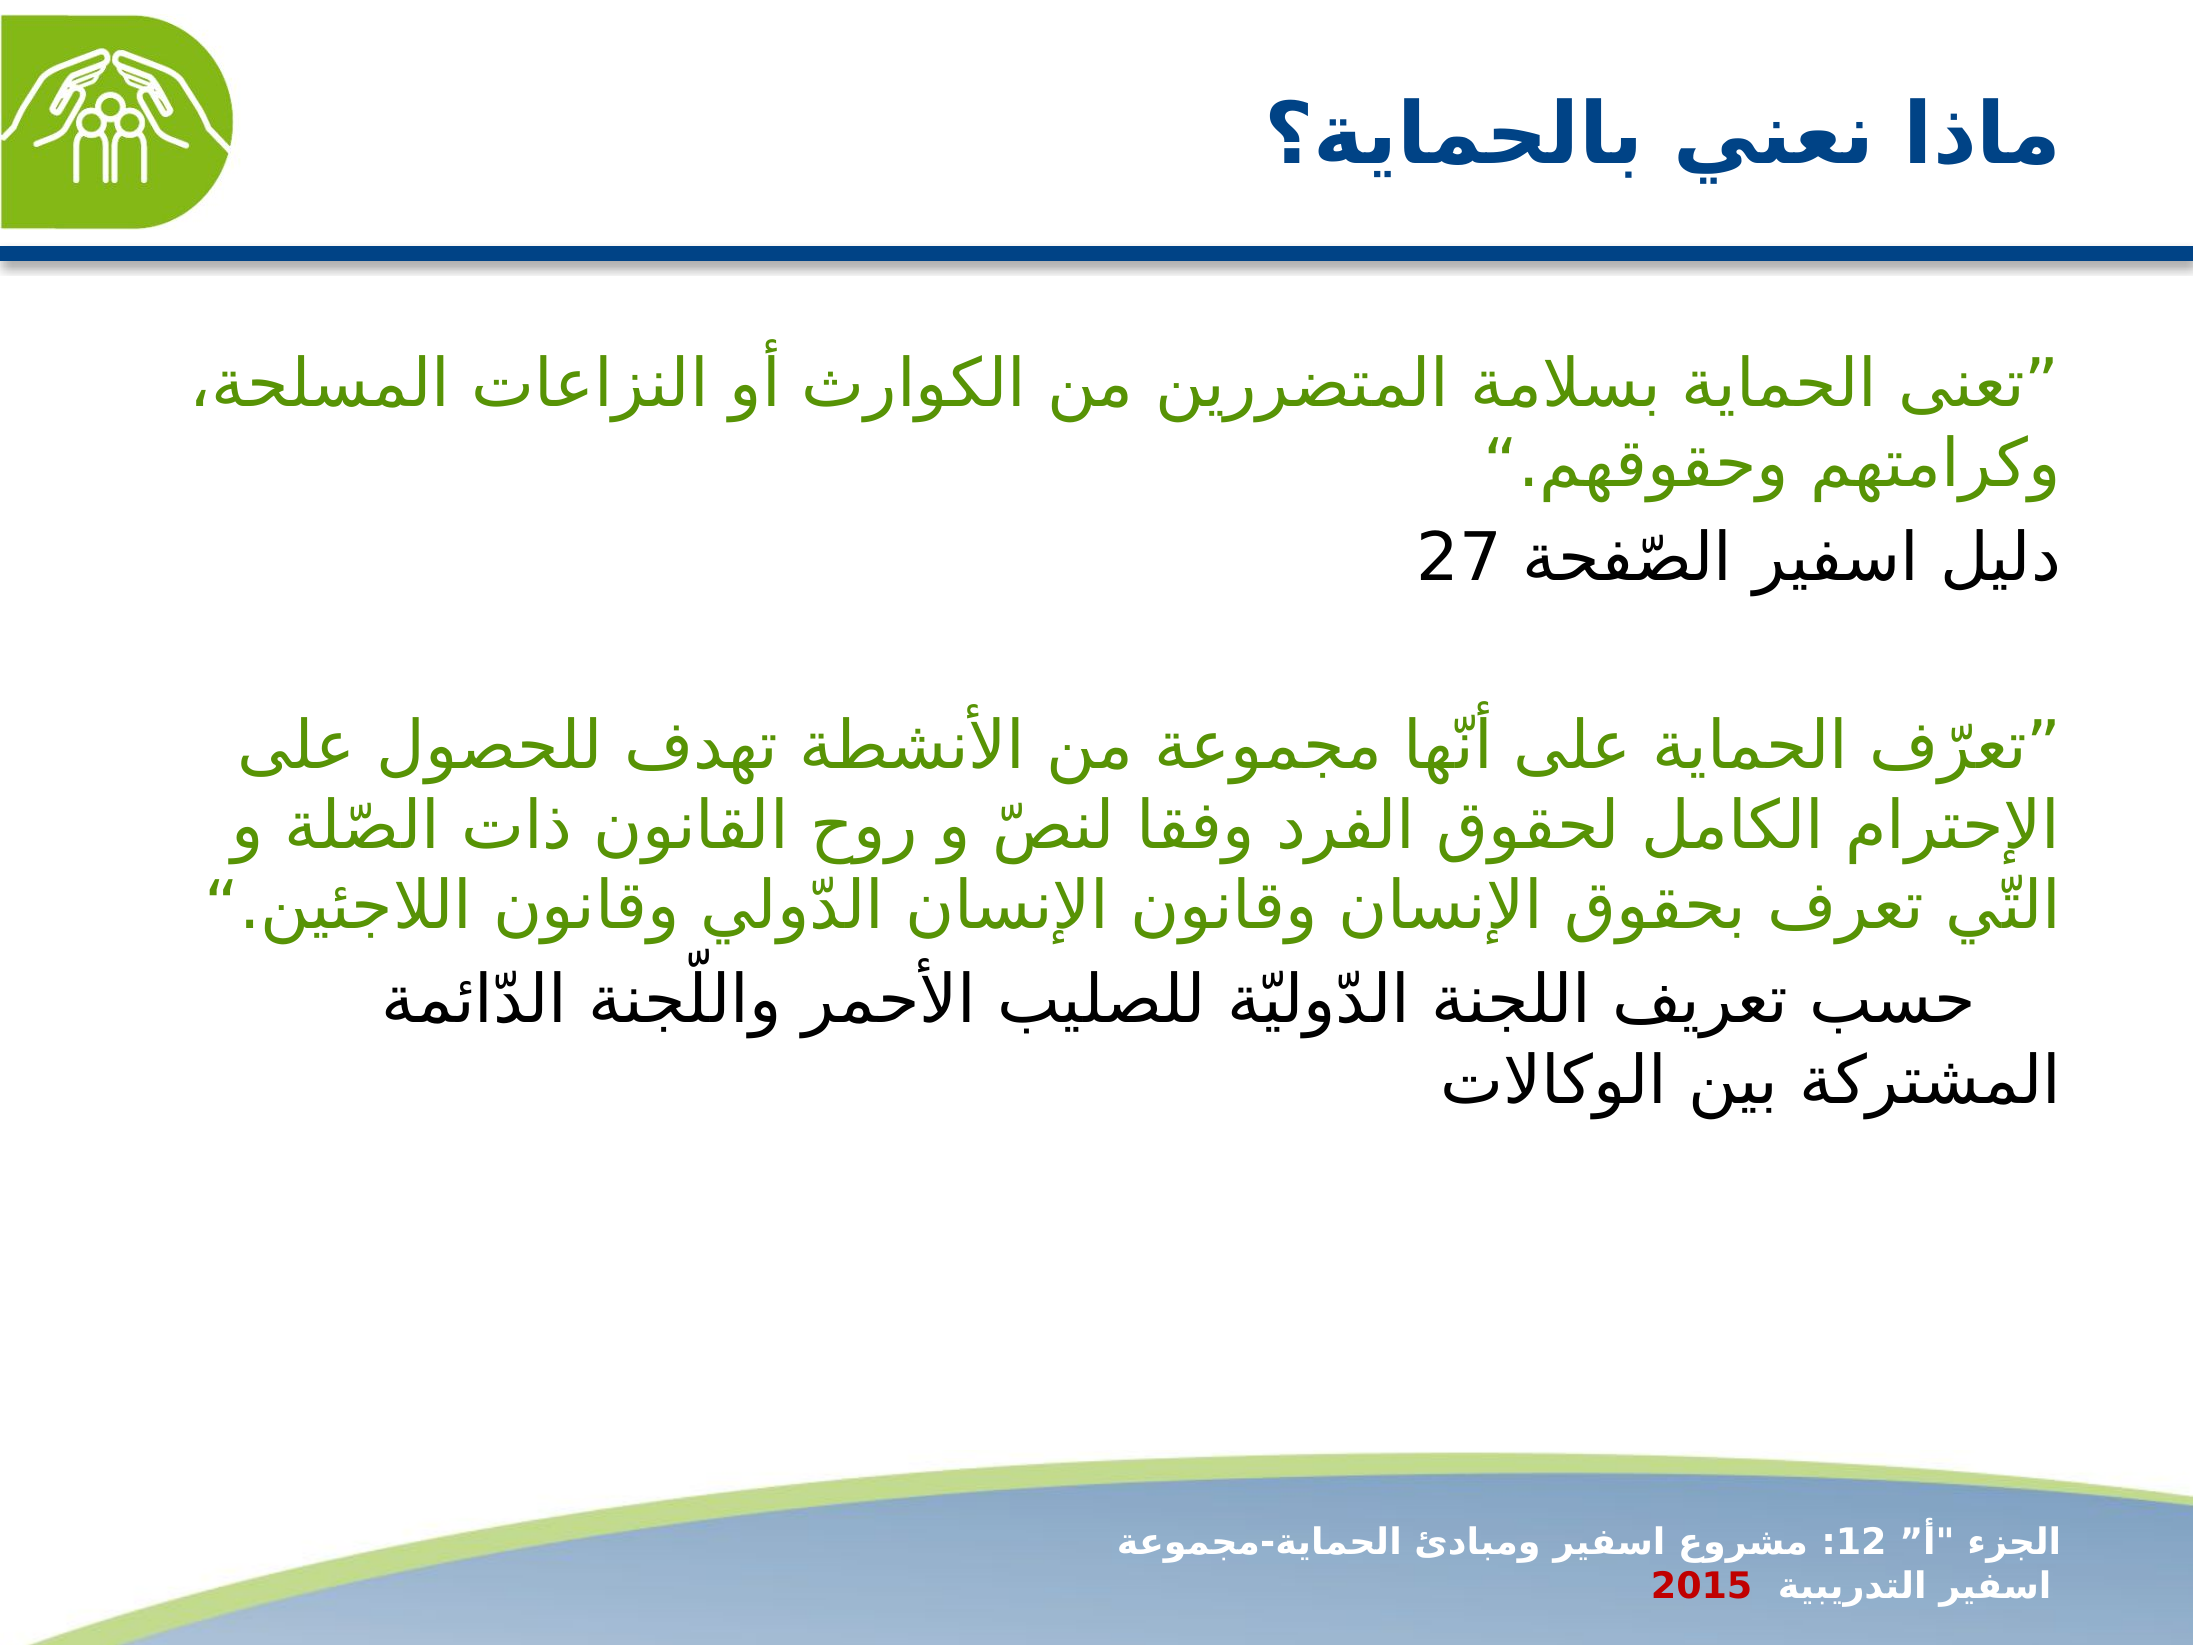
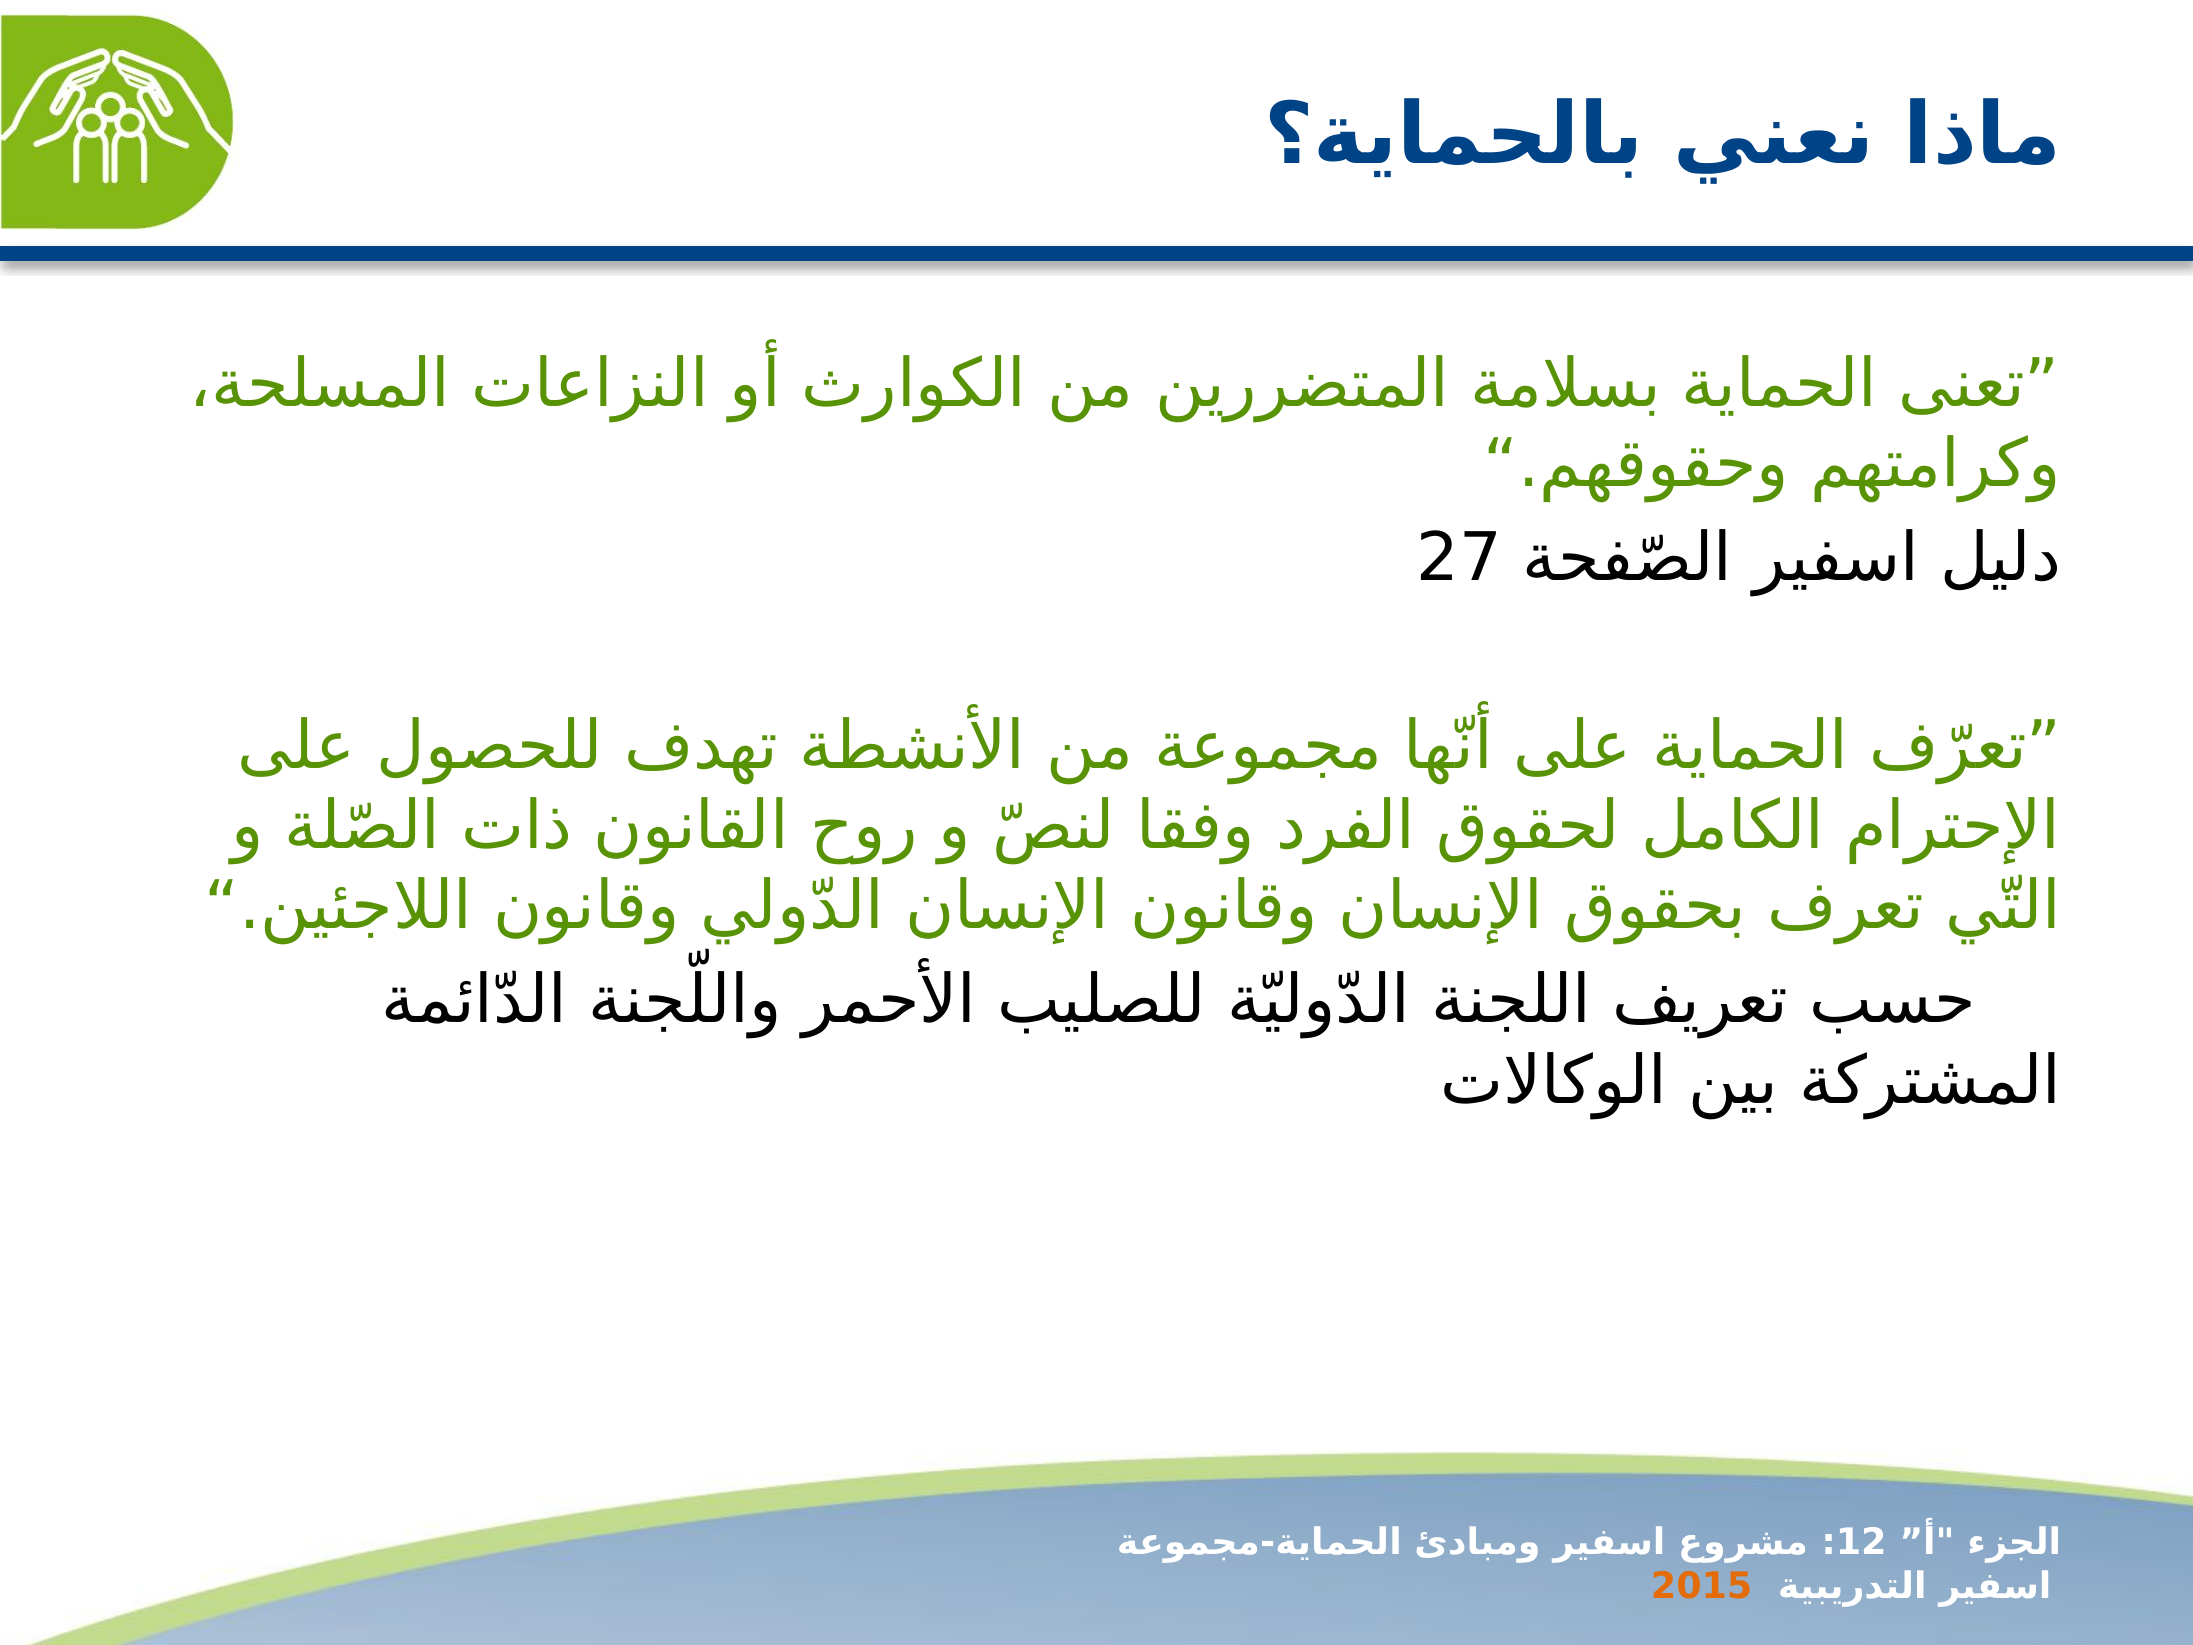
2015 colour: red -> orange
